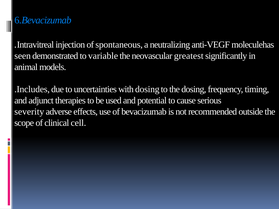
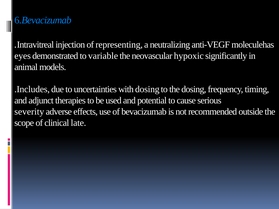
spontaneous: spontaneous -> representing
seen: seen -> eyes
greatest: greatest -> hypoxic
cell: cell -> late
